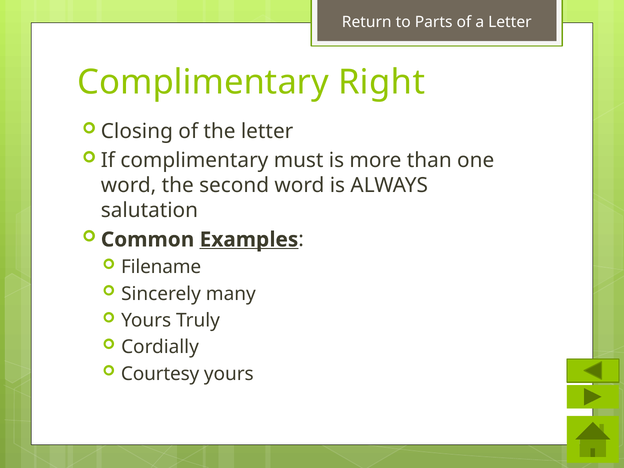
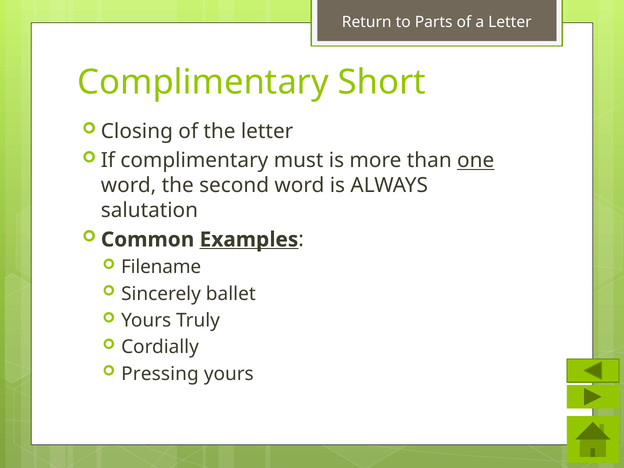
Right: Right -> Short
one underline: none -> present
many: many -> ballet
Courtesy: Courtesy -> Pressing
